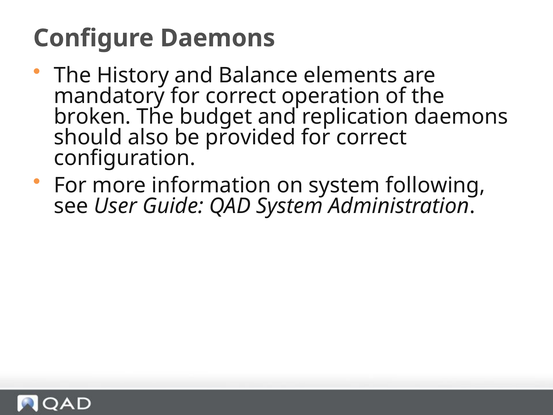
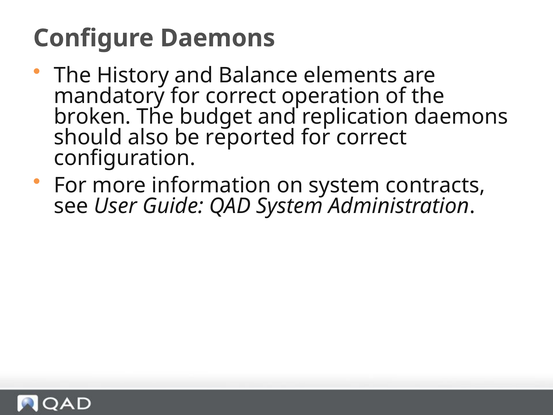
provided: provided -> reported
following: following -> contracts
